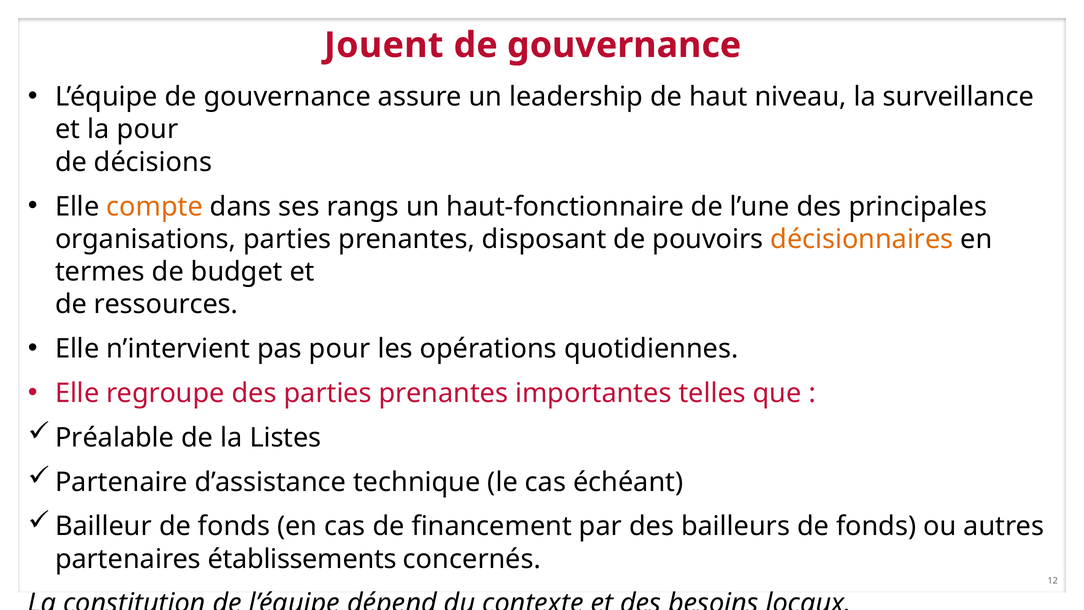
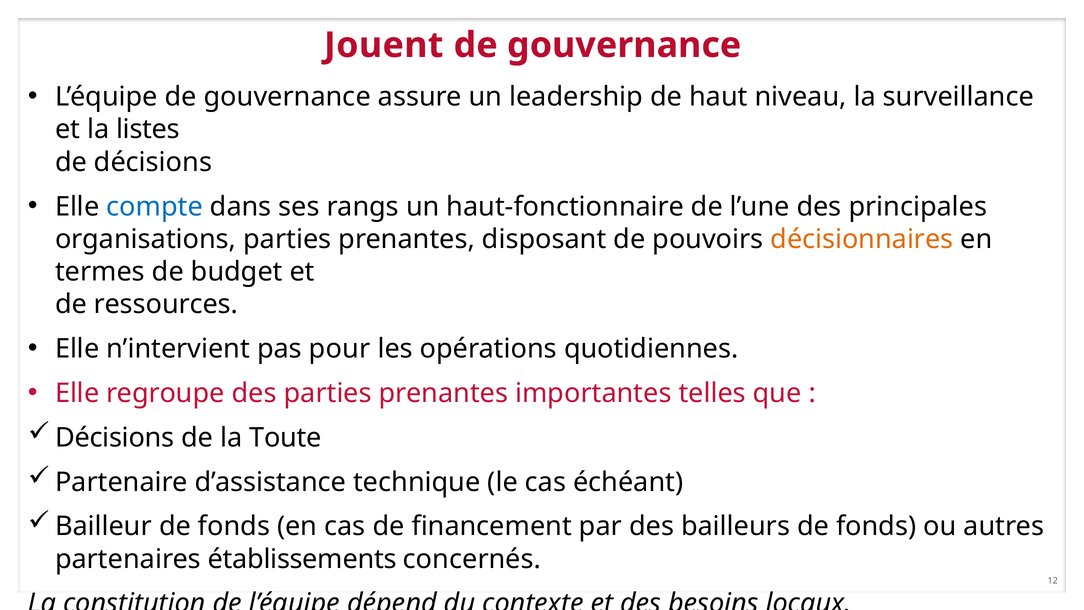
la pour: pour -> listes
compte colour: orange -> blue
Préalable at (115, 437): Préalable -> Décisions
Listes: Listes -> Toute
